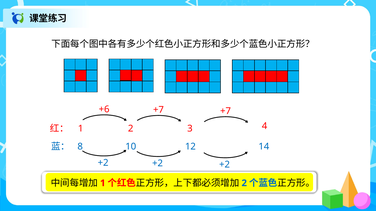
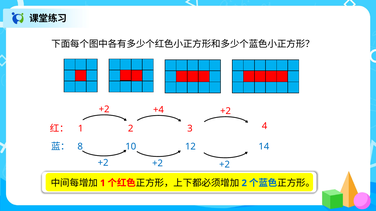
+6 at (104, 109): +6 -> +2
+7 at (158, 110): +7 -> +4
+7 at (226, 111): +7 -> +2
